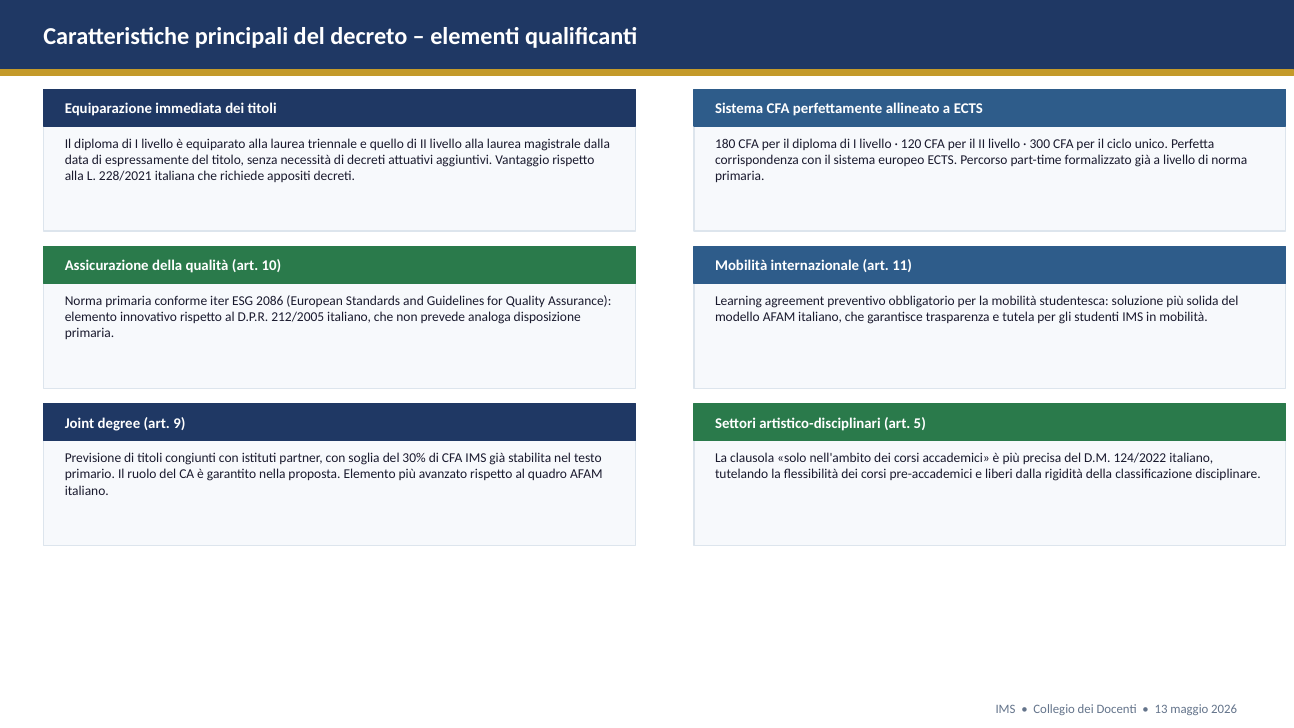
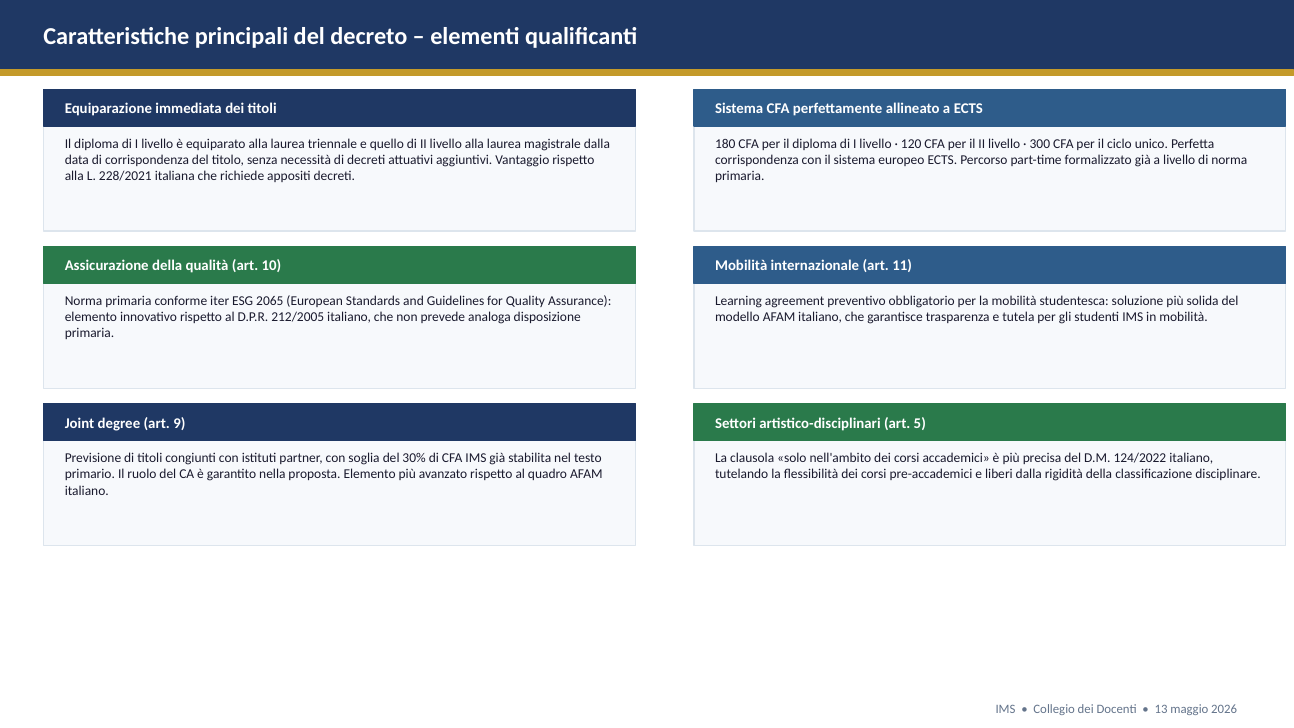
di espressamente: espressamente -> corrispondenza
2086: 2086 -> 2065
